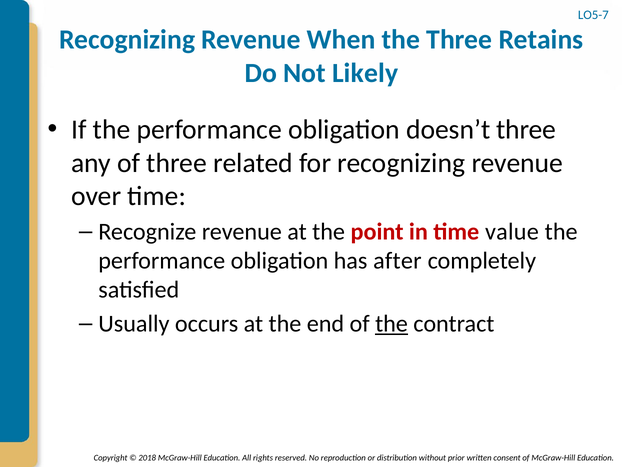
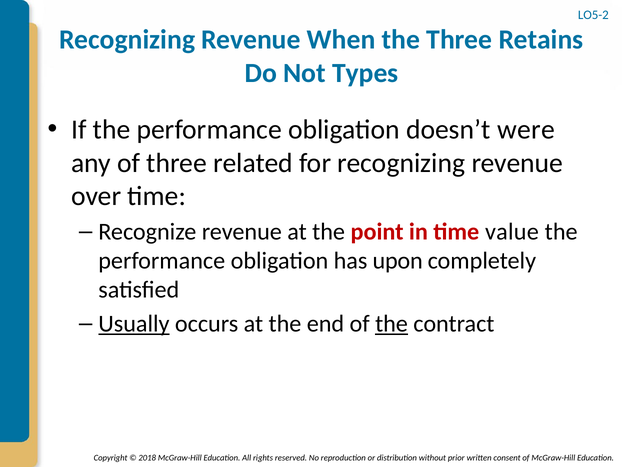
LO5-7: LO5-7 -> LO5-2
Likely: Likely -> Types
doesn’t three: three -> were
after: after -> upon
Usually underline: none -> present
